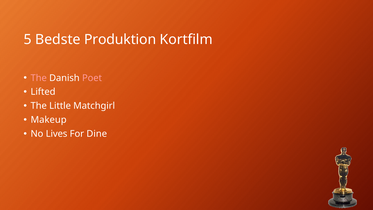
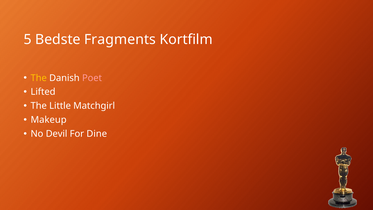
Produktion: Produktion -> Fragments
The at (39, 78) colour: pink -> yellow
Lives: Lives -> Devil
